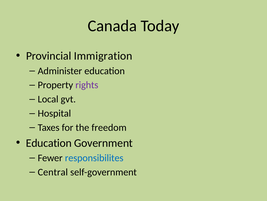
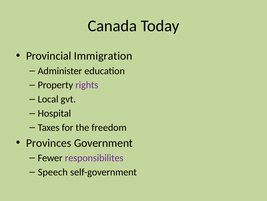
Education at (49, 142): Education -> Provinces
responsibilites colour: blue -> purple
Central: Central -> Speech
